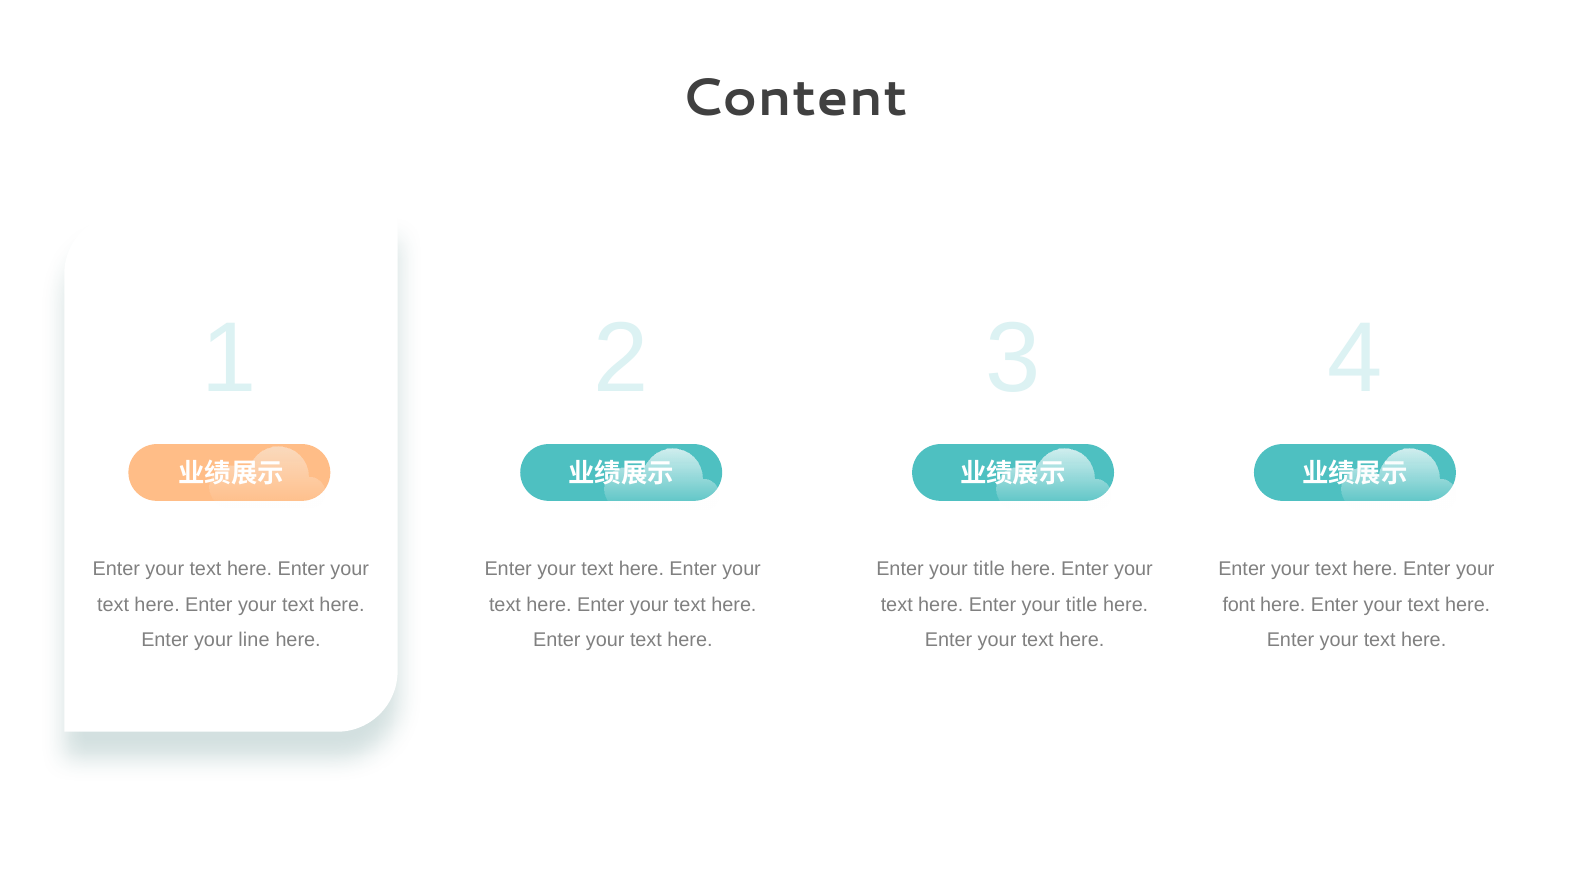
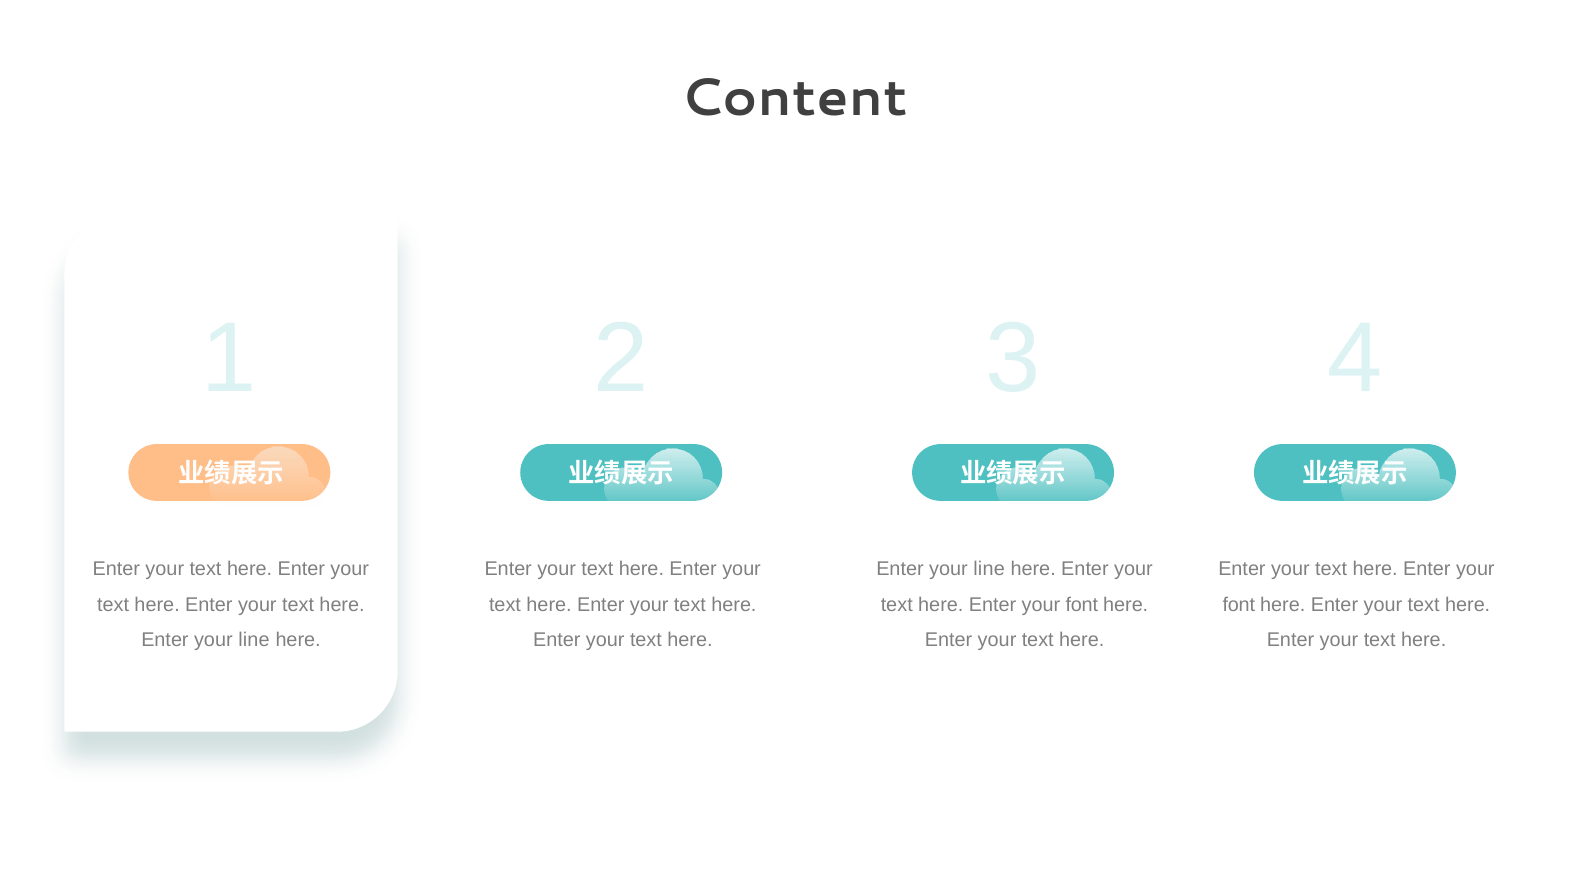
title at (989, 569): title -> line
title at (1082, 605): title -> font
